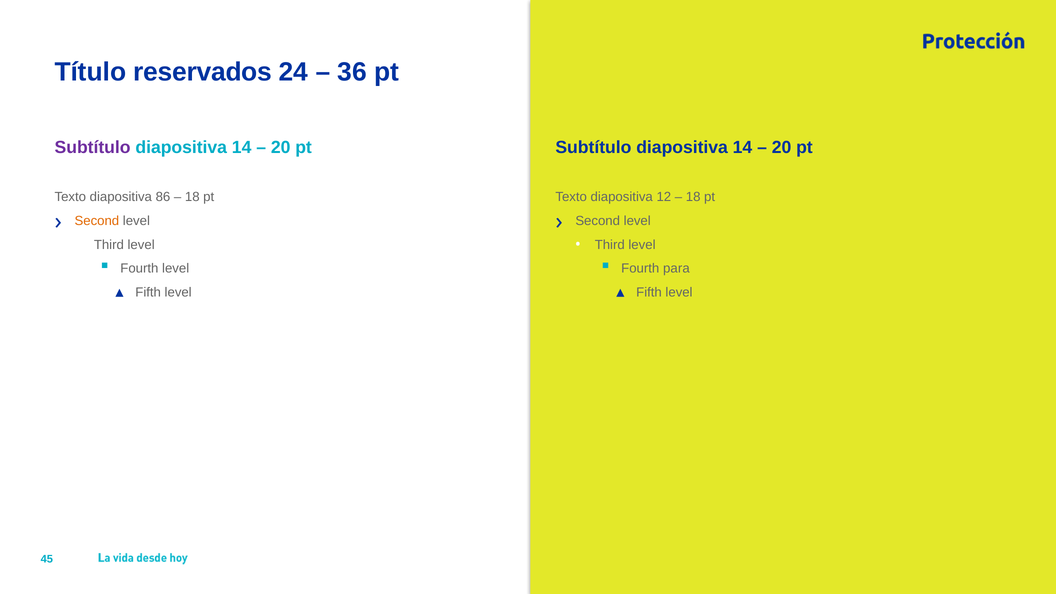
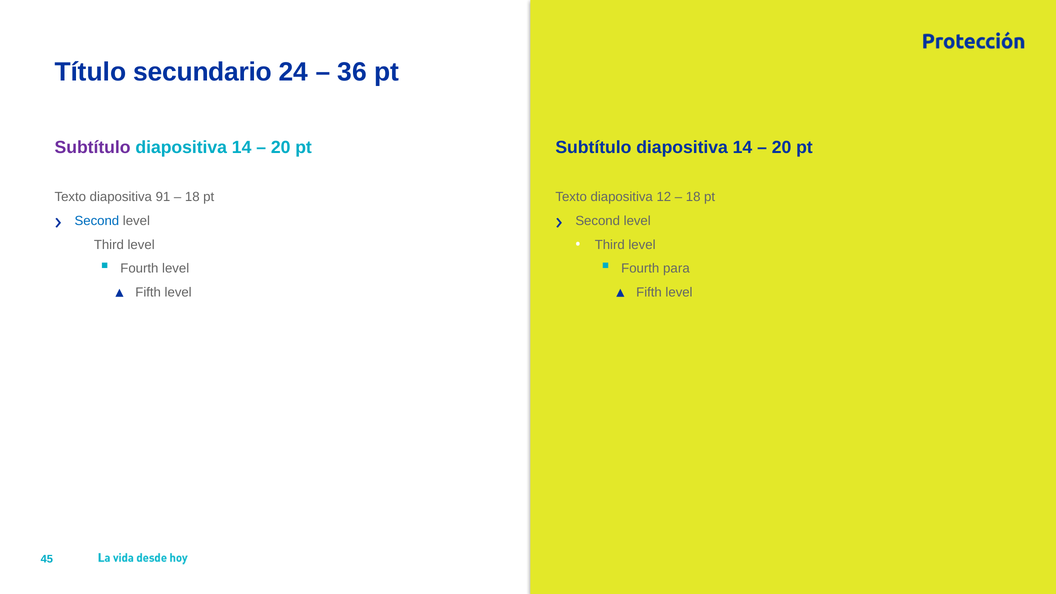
reservados: reservados -> secundario
86: 86 -> 91
Second at (97, 221) colour: orange -> blue
